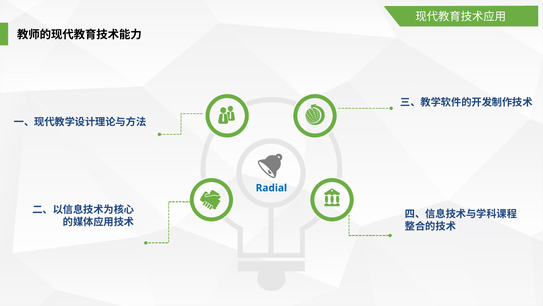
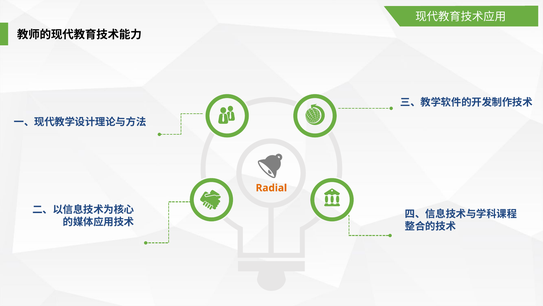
Radial colour: blue -> orange
